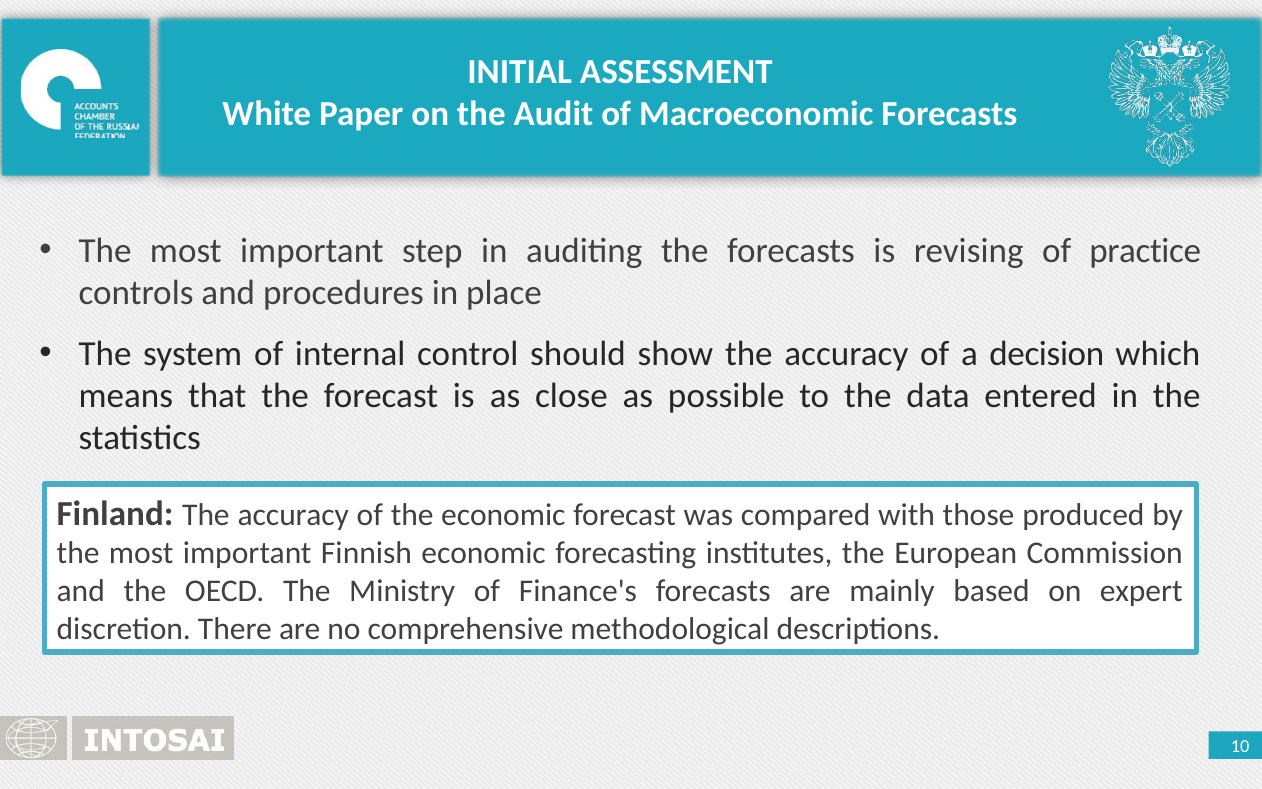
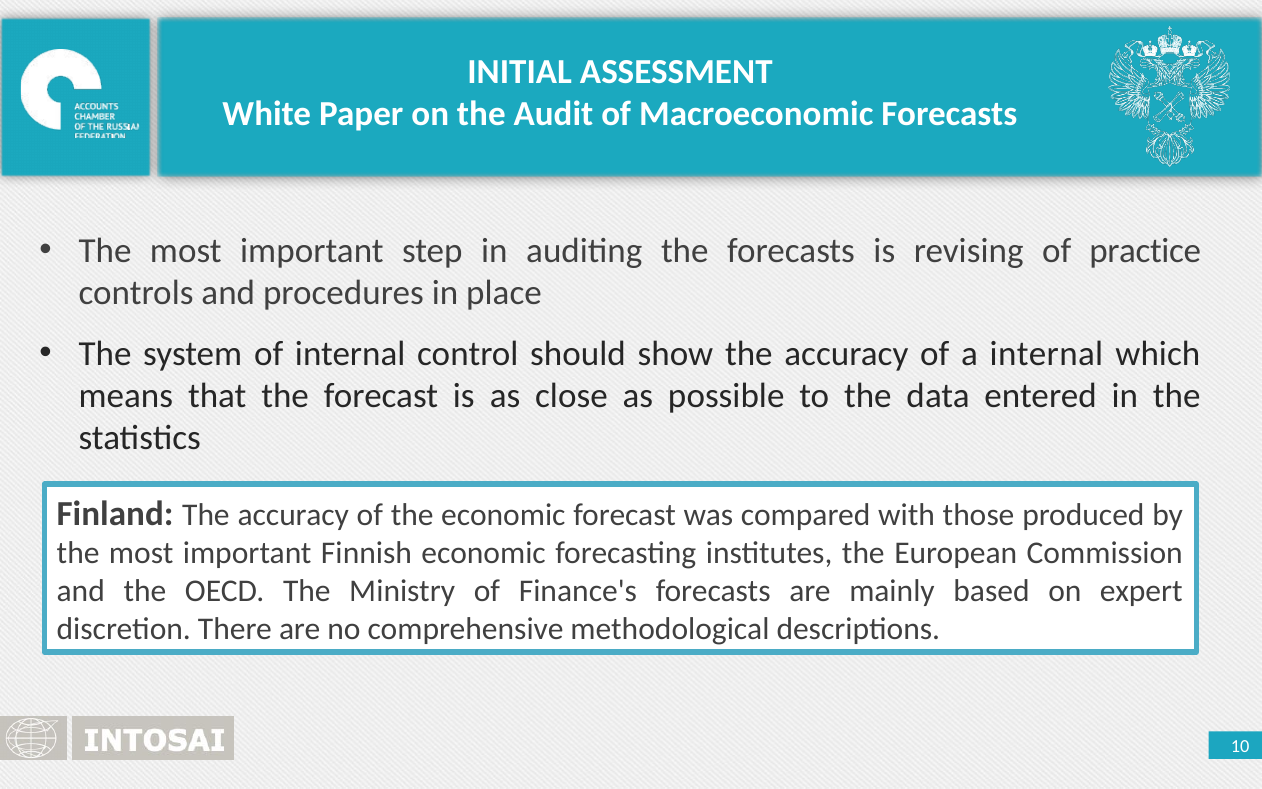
a decision: decision -> internal
